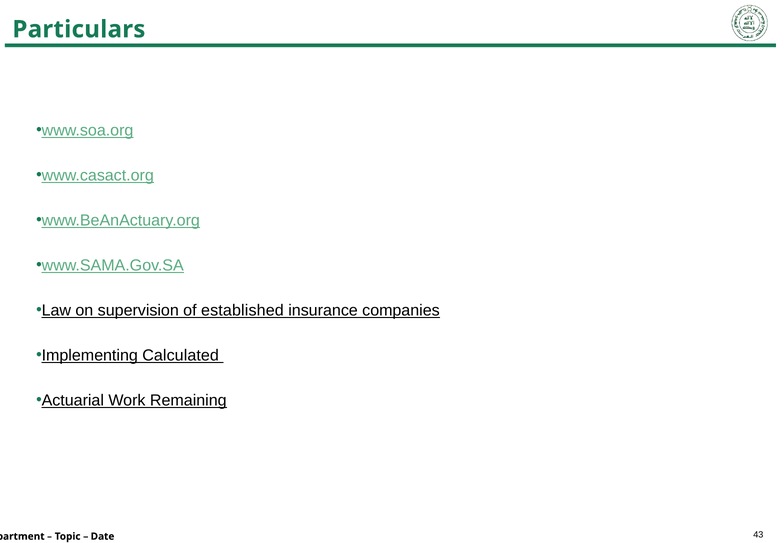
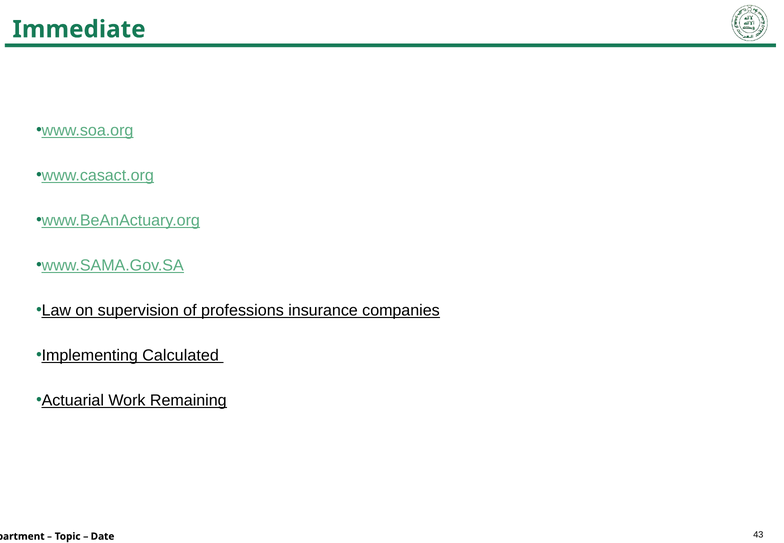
Particulars: Particulars -> Immediate
established: established -> professions
